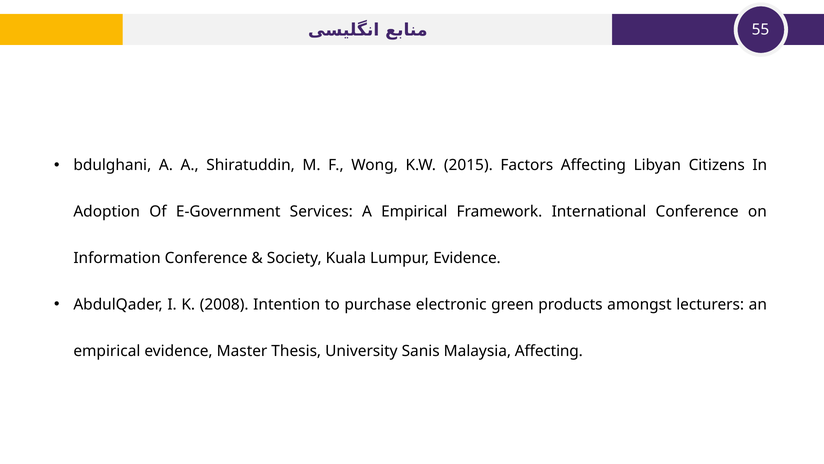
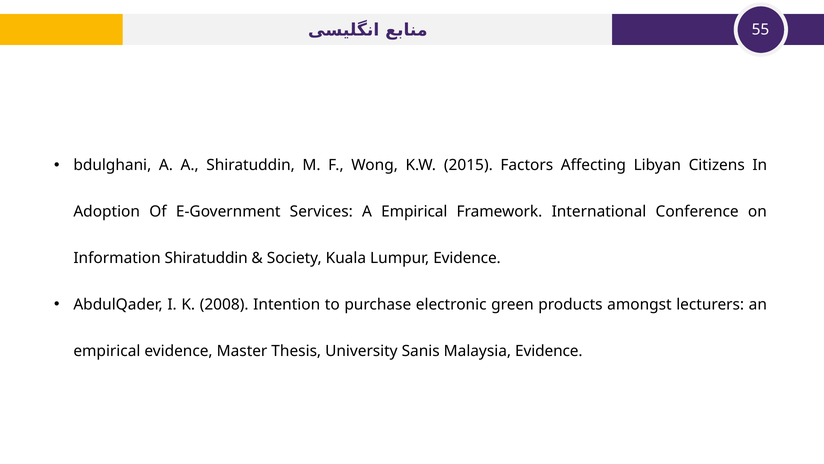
Information Conference: Conference -> Shiratuddin
Malaysia Affecting: Affecting -> Evidence
